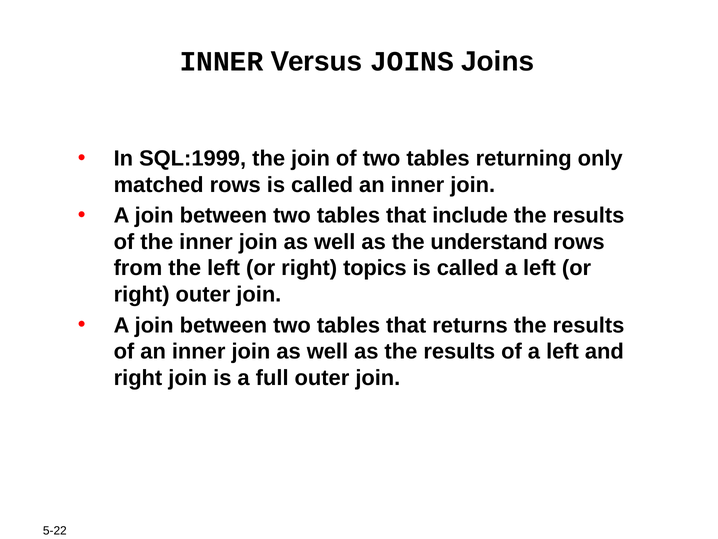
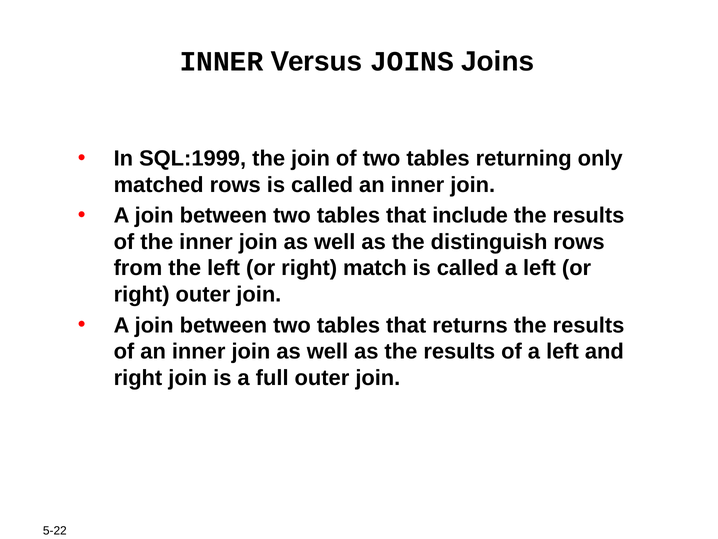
understand: understand -> distinguish
topics: topics -> match
